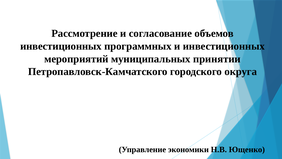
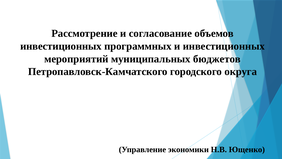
принятии: принятии -> бюджетов
